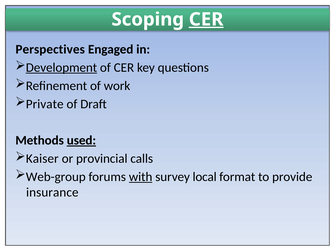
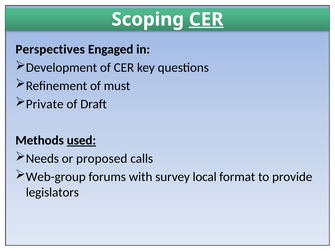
Development underline: present -> none
work: work -> must
Kaiser: Kaiser -> Needs
provincial: provincial -> proposed
with underline: present -> none
insurance: insurance -> legislators
